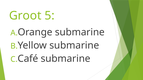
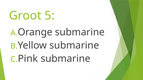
Café: Café -> Pink
